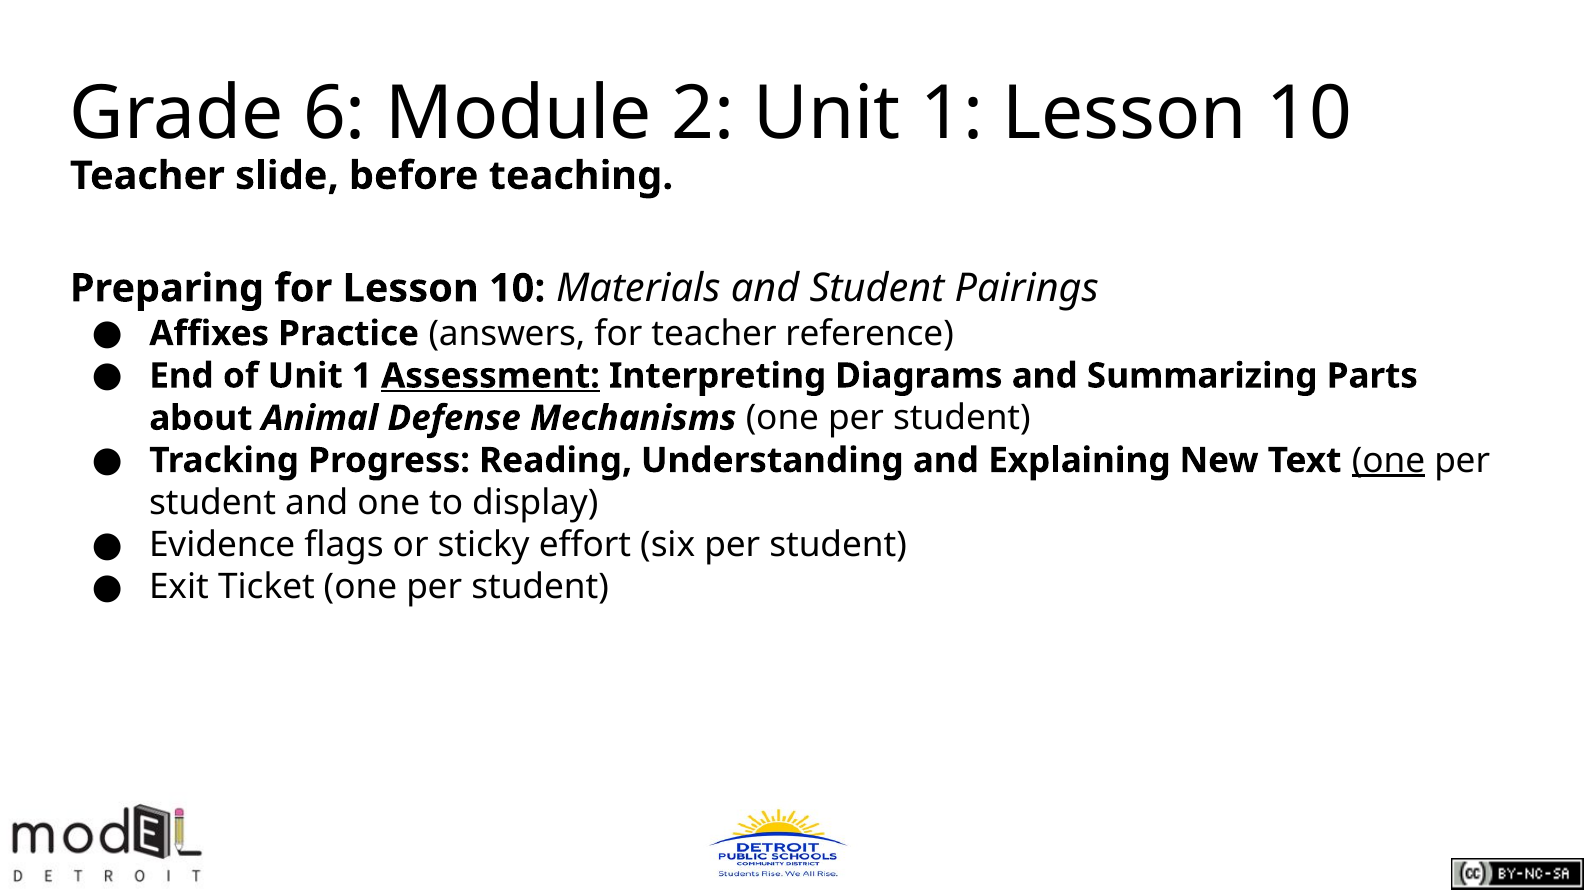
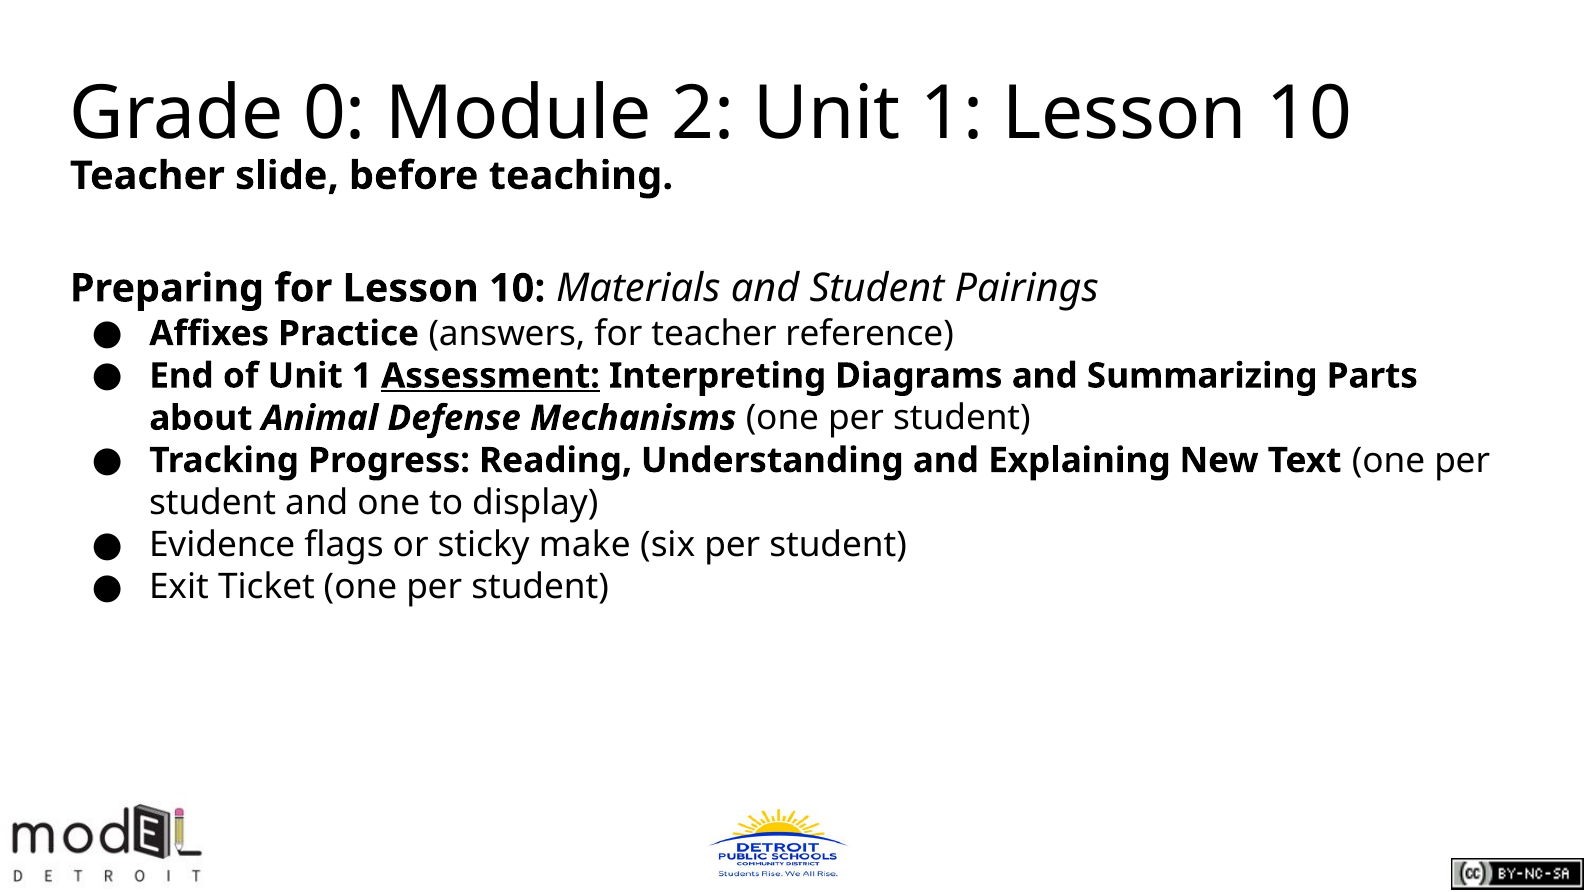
6: 6 -> 0
one at (1389, 460) underline: present -> none
effort: effort -> make
